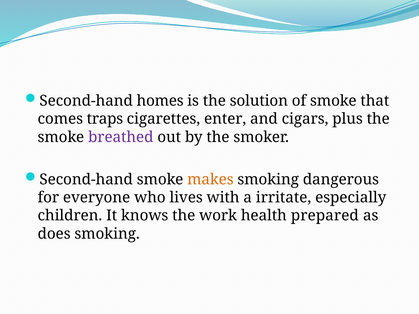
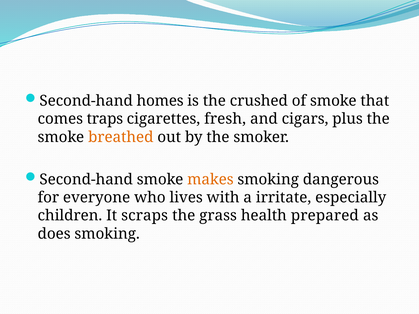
solution: solution -> crushed
enter: enter -> fresh
breathed colour: purple -> orange
knows: knows -> scraps
work: work -> grass
